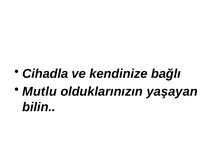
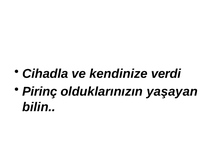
bağlı: bağlı -> verdi
Mutlu: Mutlu -> Pirinç
